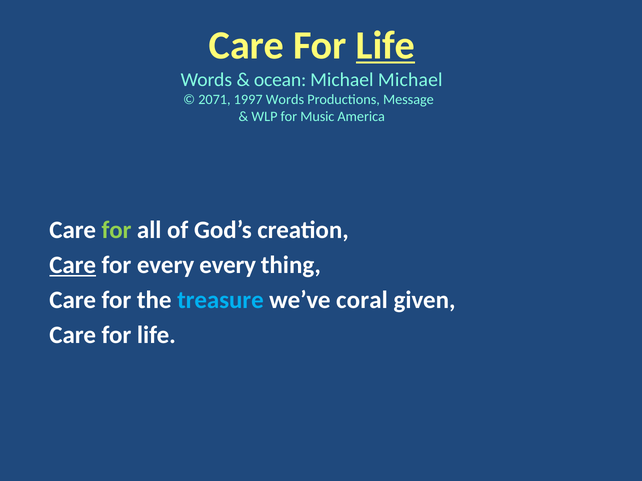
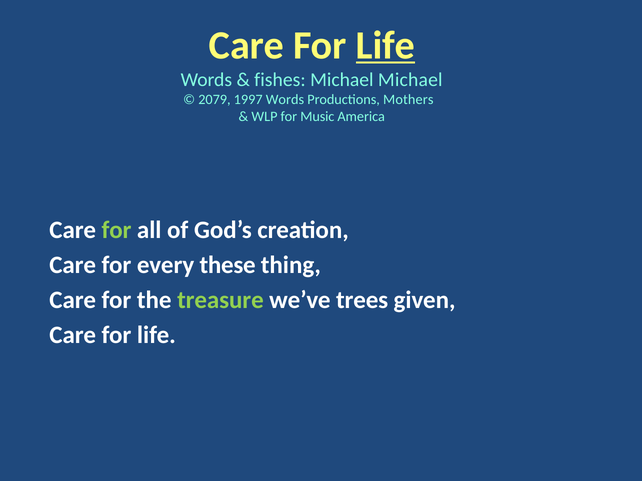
ocean: ocean -> fishes
2071: 2071 -> 2079
Message: Message -> Mothers
Care at (73, 265) underline: present -> none
every every: every -> these
treasure colour: light blue -> light green
coral: coral -> trees
